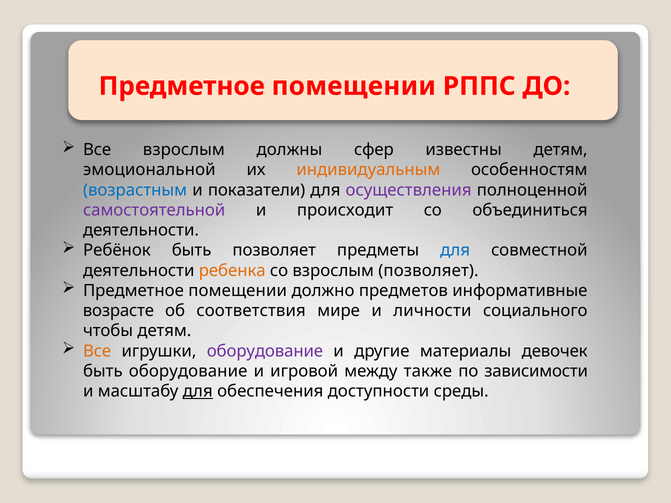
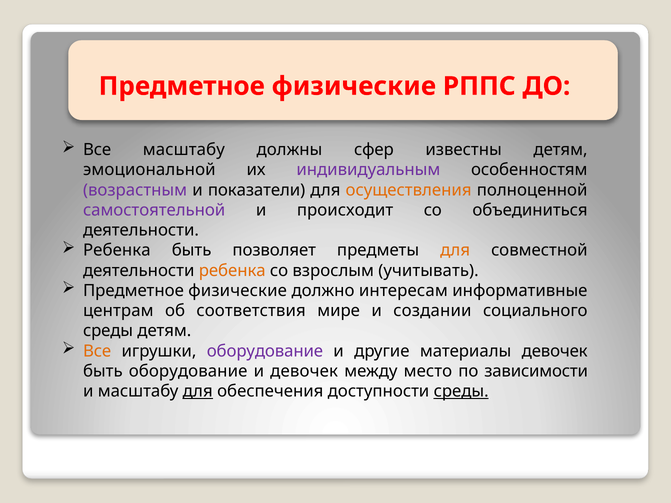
помещении at (354, 86): помещении -> физические
Все взрослым: взрослым -> масштабу
индивидуальным colour: orange -> purple
возрастным colour: blue -> purple
осуществления colour: purple -> orange
Ребёнок at (117, 251): Ребёнок -> Ребенка
для at (455, 251) colour: blue -> orange
взрослым позволяет: позволяет -> учитывать
помещении at (238, 291): помещении -> физические
предметов: предметов -> интересам
возрасте: возрасте -> центрам
личности: личности -> создании
чтобы at (108, 331): чтобы -> среды
и игровой: игровой -> девочек
также: также -> место
среды at (461, 391) underline: none -> present
